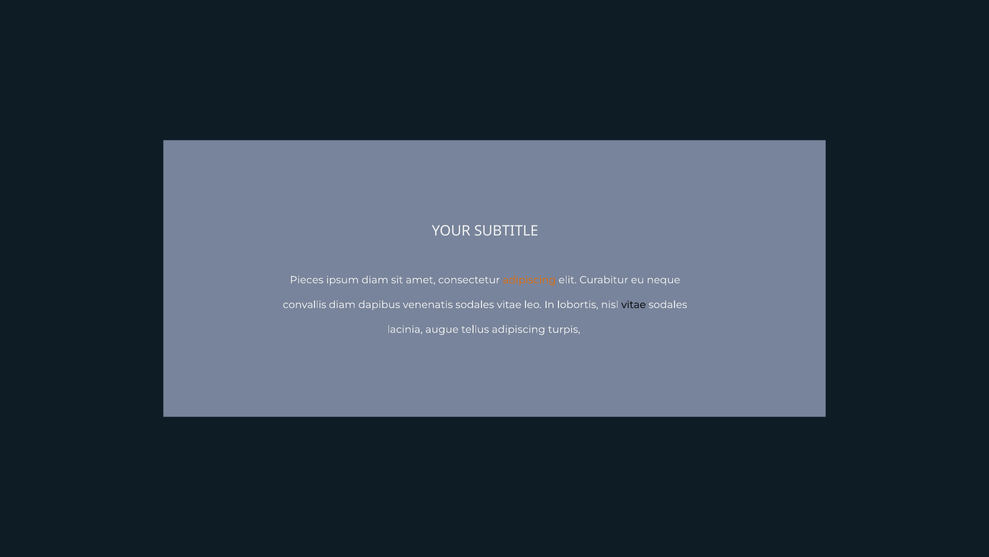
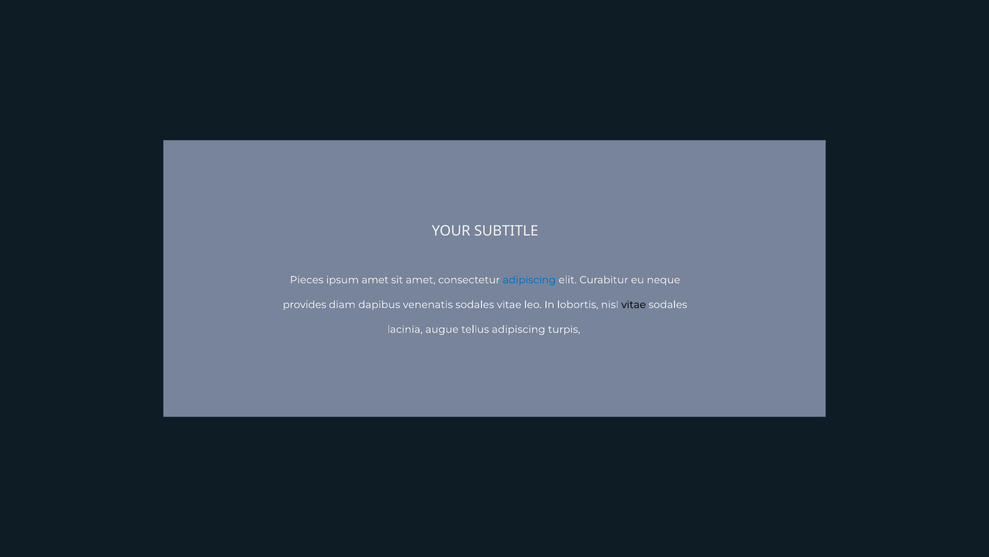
ipsum diam: diam -> amet
adipiscing at (529, 280) colour: orange -> blue
convallis: convallis -> provides
